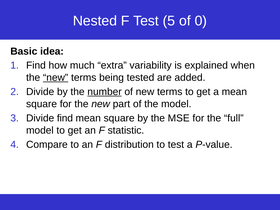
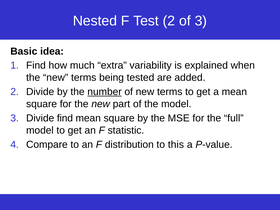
Test 5: 5 -> 2
of 0: 0 -> 3
new at (56, 78) underline: present -> none
to test: test -> this
